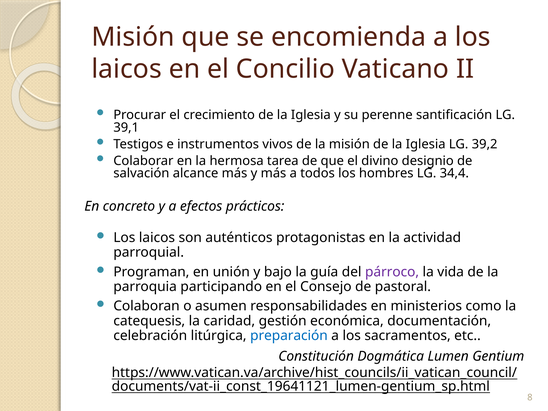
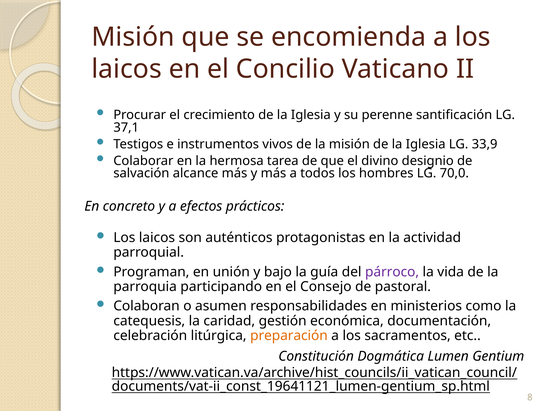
39,1: 39,1 -> 37,1
39,2: 39,2 -> 33,9
34,4: 34,4 -> 70,0
preparación colour: blue -> orange
